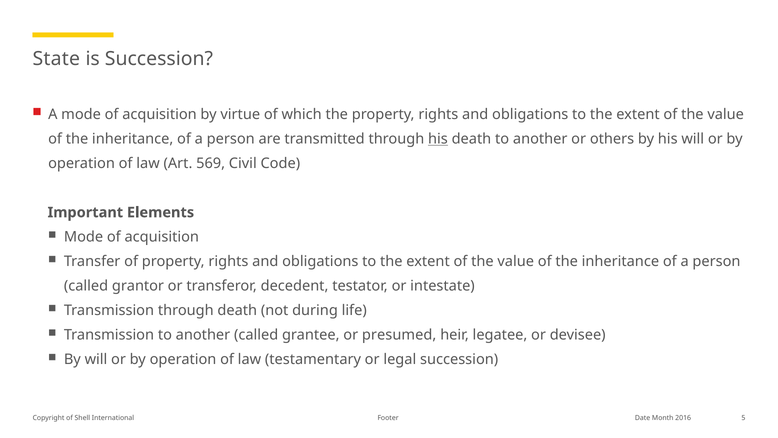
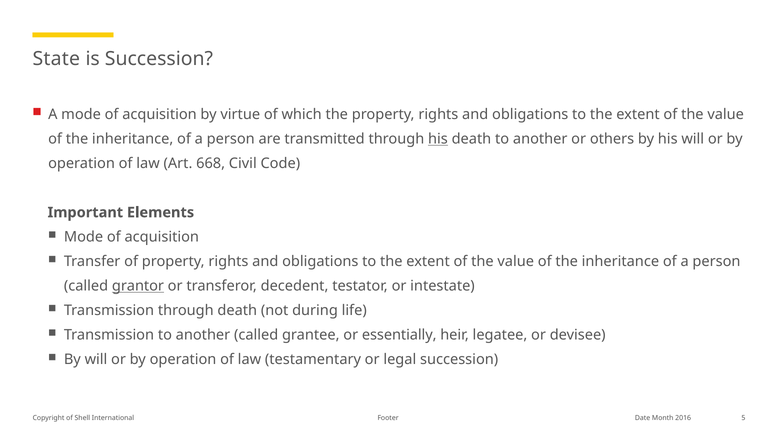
569: 569 -> 668
grantor underline: none -> present
presumed: presumed -> essentially
